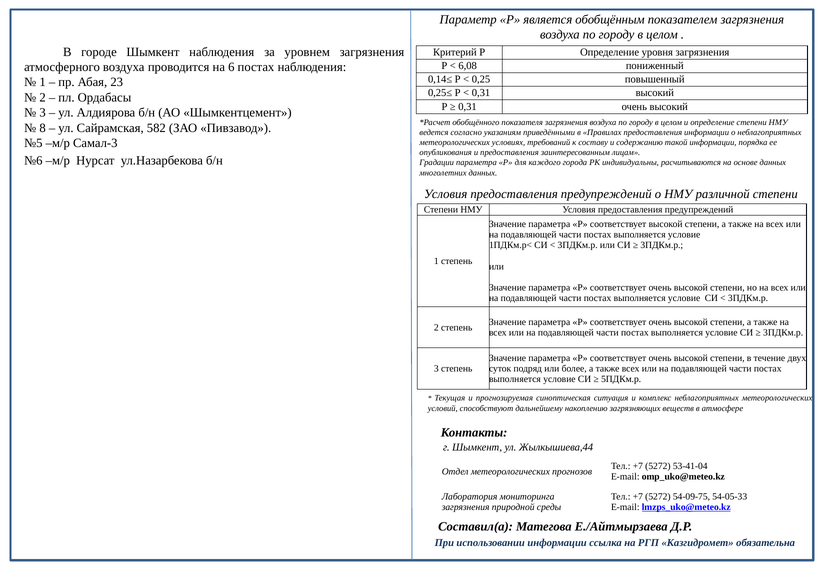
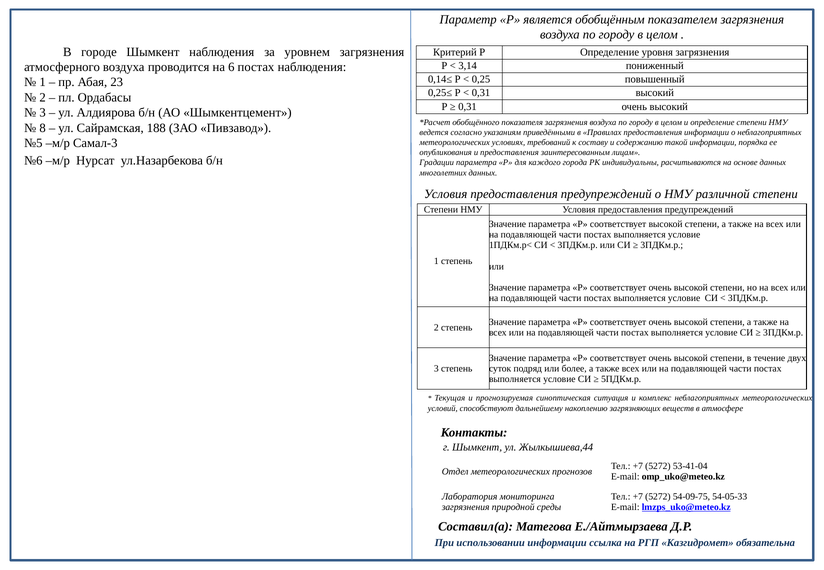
6,08: 6,08 -> 3,14
582: 582 -> 188
